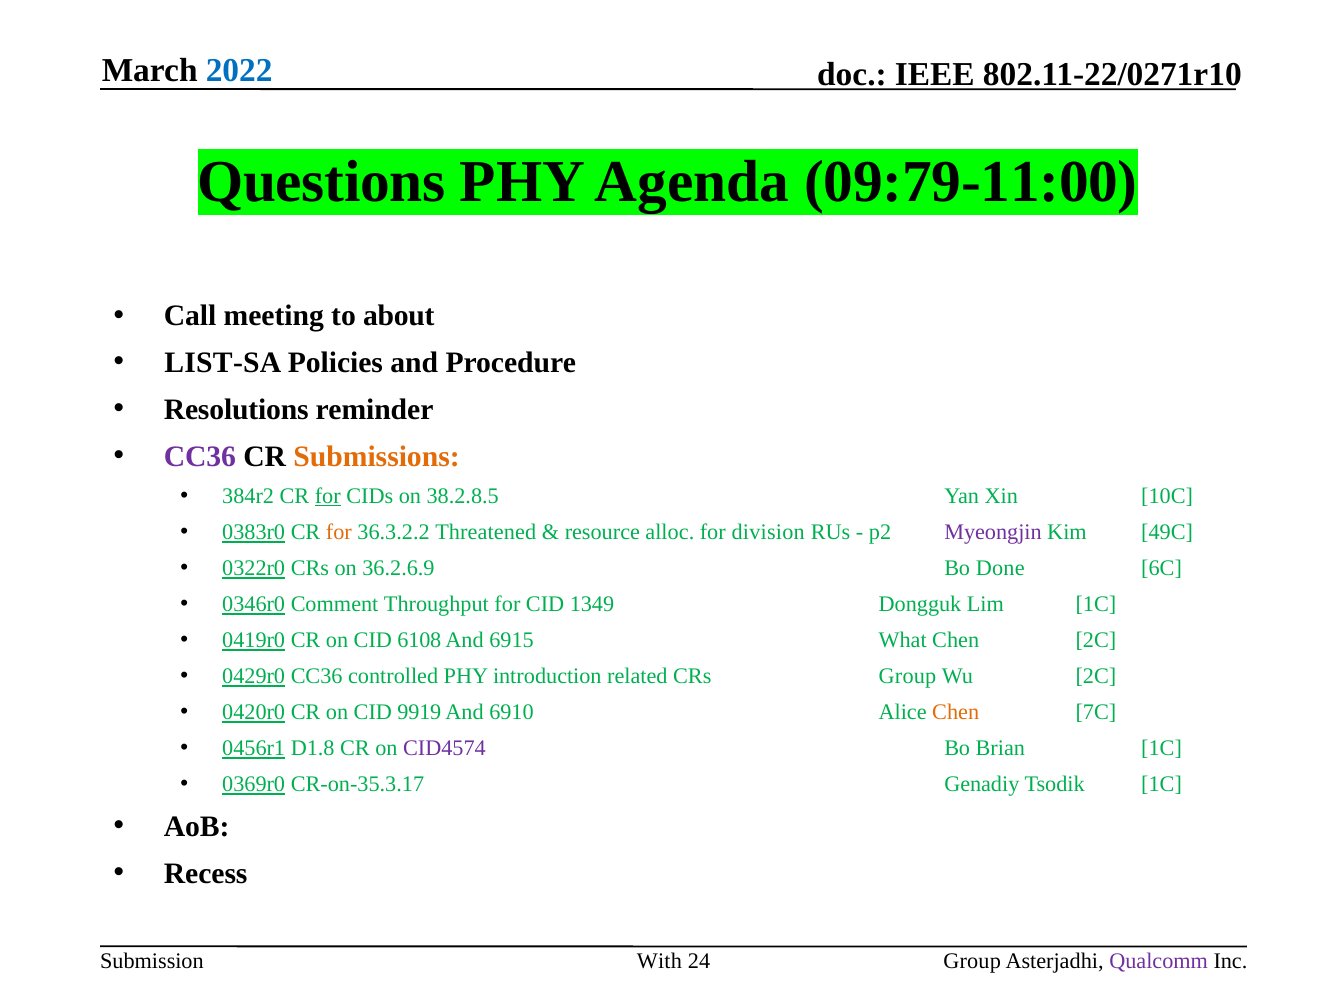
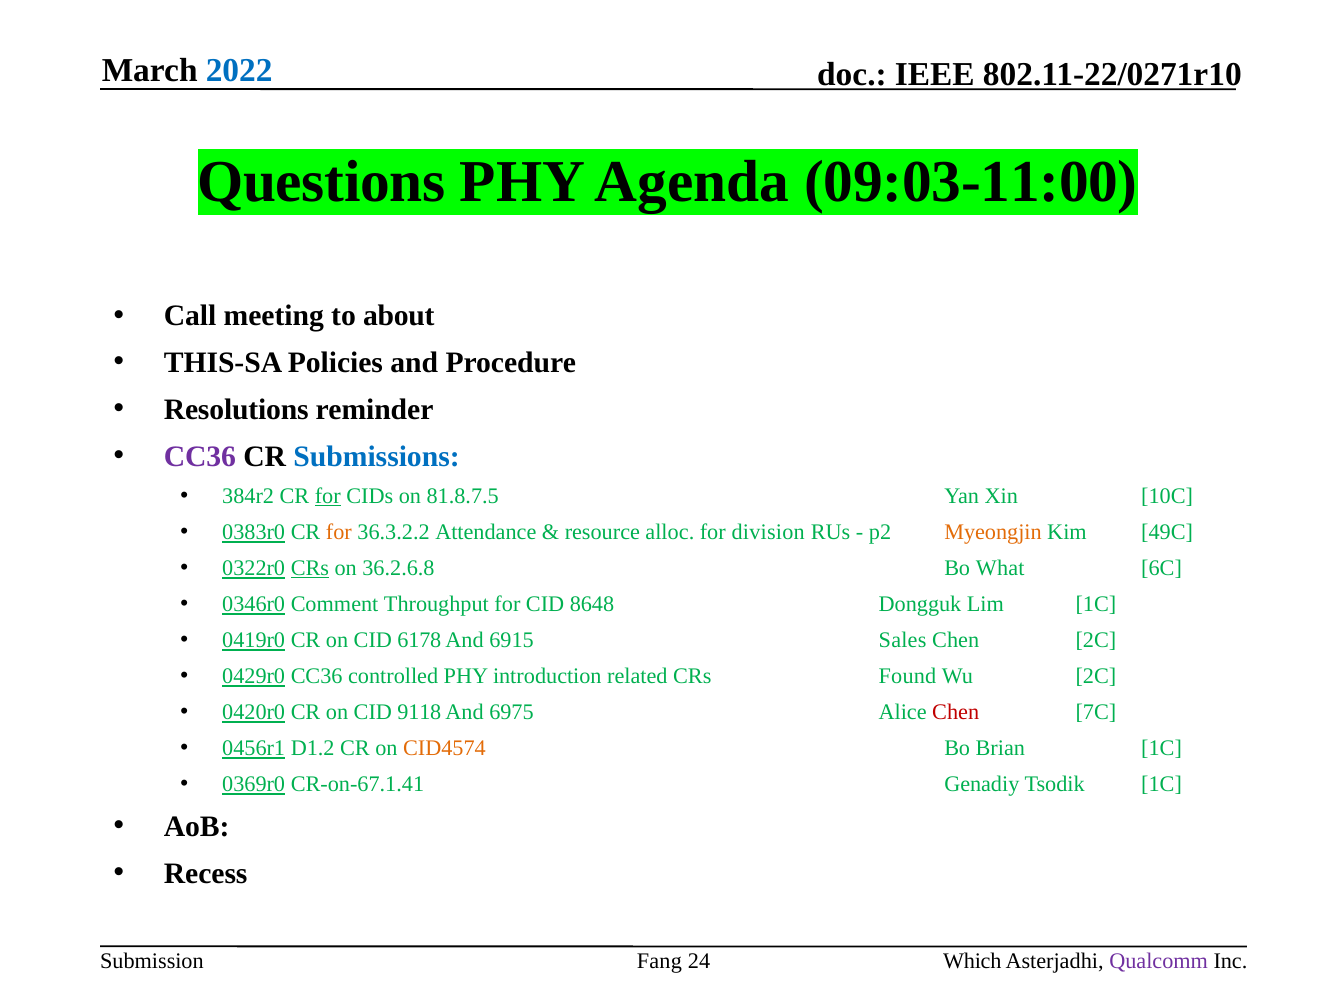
09:79-11:00: 09:79-11:00 -> 09:03-11:00
LIST-SA: LIST-SA -> THIS-SA
Submissions colour: orange -> blue
38.2.8.5: 38.2.8.5 -> 81.8.7.5
Threatened: Threatened -> Attendance
Myeongjin colour: purple -> orange
CRs at (310, 568) underline: none -> present
36.2.6.9: 36.2.6.9 -> 36.2.6.8
Done: Done -> What
1349: 1349 -> 8648
6108: 6108 -> 6178
What: What -> Sales
CRs Group: Group -> Found
9919: 9919 -> 9118
6910: 6910 -> 6975
Chen at (956, 712) colour: orange -> red
D1.8: D1.8 -> D1.2
CID4574 colour: purple -> orange
CR-on-35.3.17: CR-on-35.3.17 -> CR-on-67.1.41
With: With -> Fang
Group at (972, 961): Group -> Which
